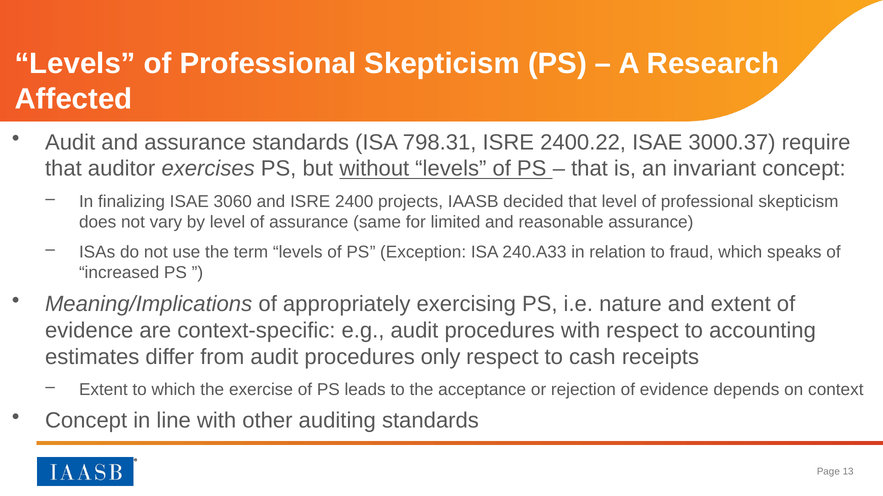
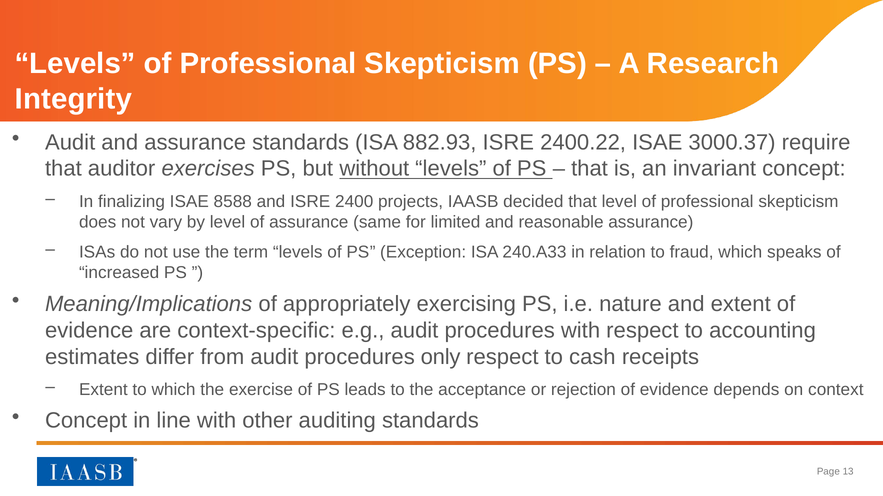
Affected: Affected -> Integrity
798.31: 798.31 -> 882.93
3060: 3060 -> 8588
